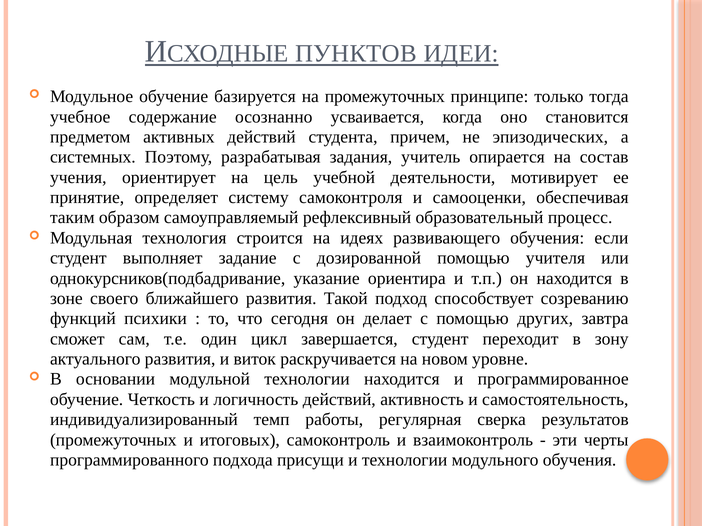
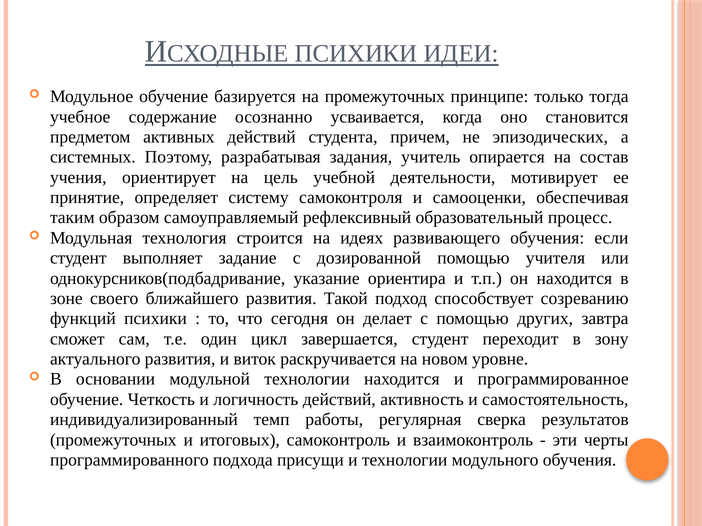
ПУНКТОВ at (356, 53): ПУНКТОВ -> ПСИХИКИ
